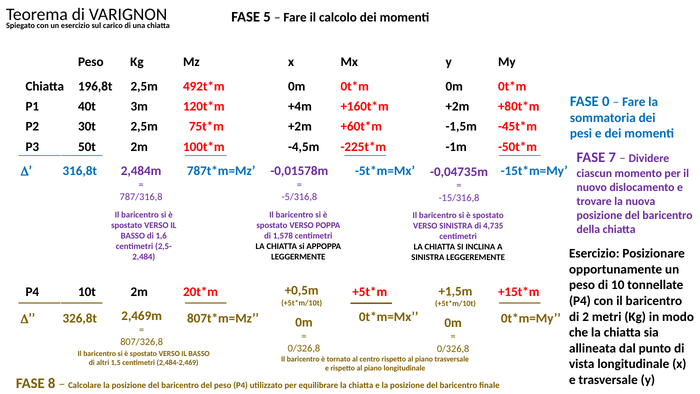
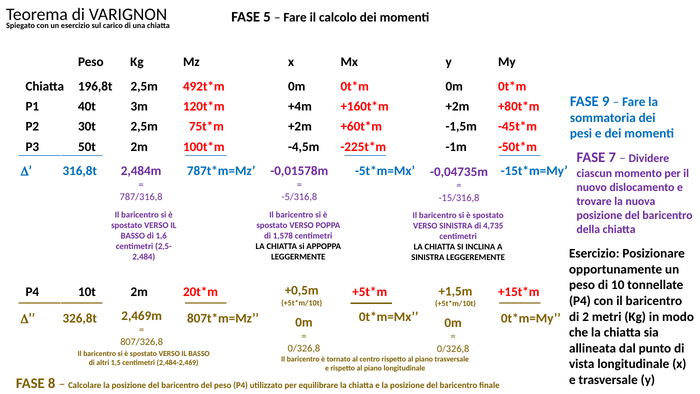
0: 0 -> 9
